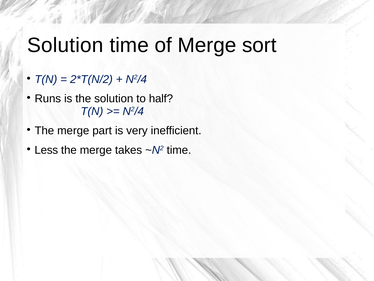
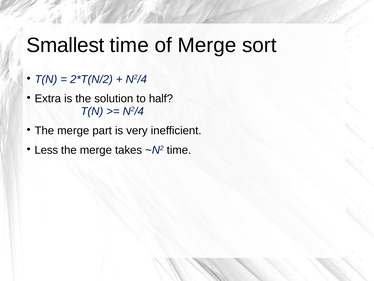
Solution at (65, 45): Solution -> Smallest
Runs: Runs -> Extra
